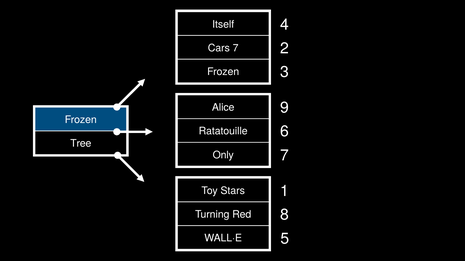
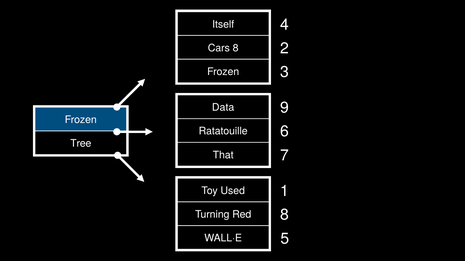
Cars 7: 7 -> 8
Alice: Alice -> Data
Only: Only -> That
Stars: Stars -> Used
